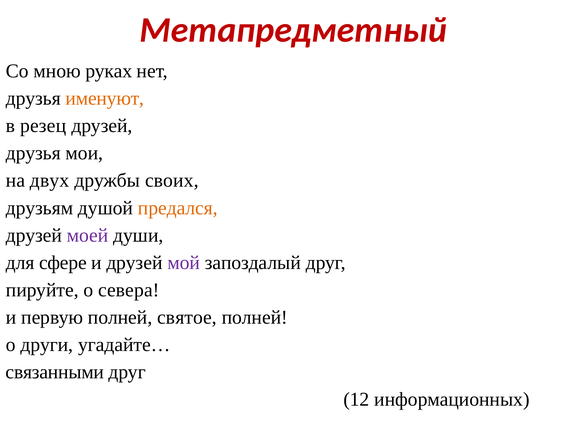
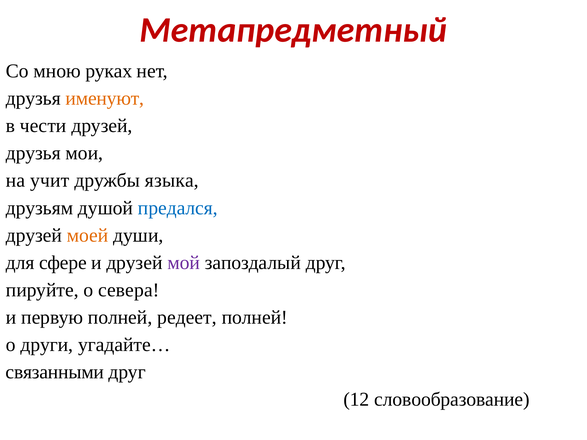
резец: резец -> чести
двух: двух -> учит
своих: своих -> языка
предался colour: orange -> blue
моей colour: purple -> orange
святое: святое -> редеет
информационных: информационных -> словообразование
